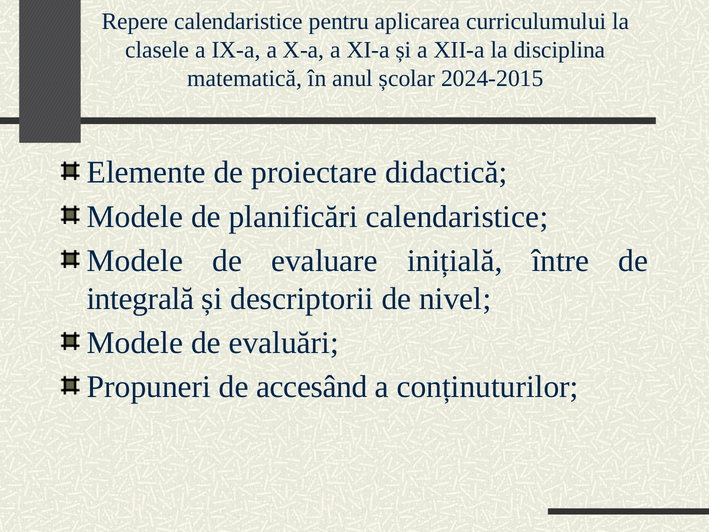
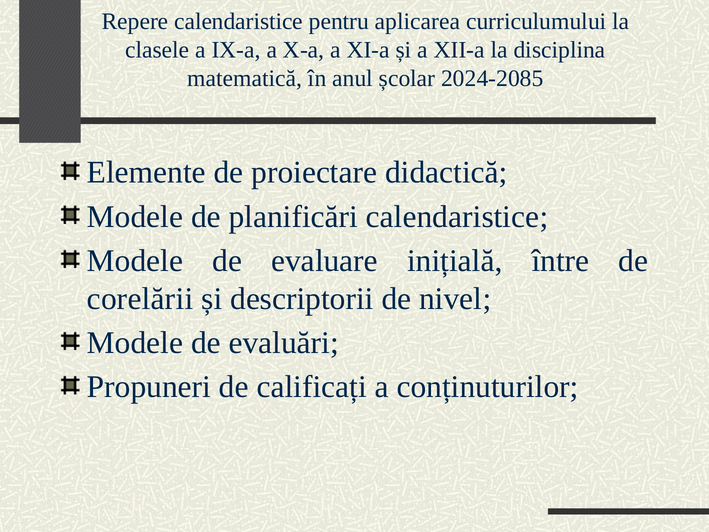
2024-2015: 2024-2015 -> 2024-2085
integrală: integrală -> corelării
accesând: accesând -> calificați
